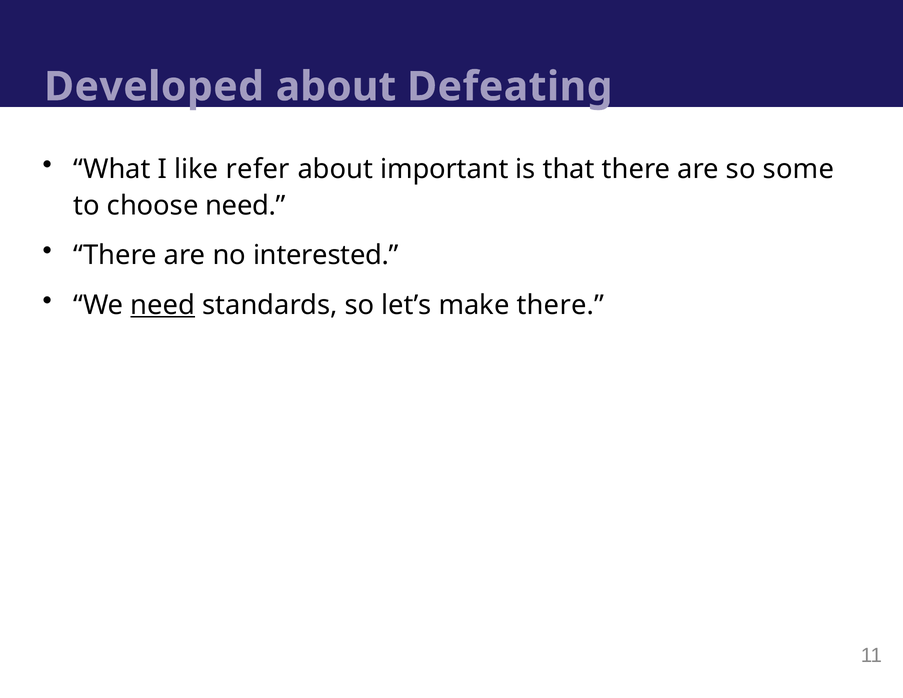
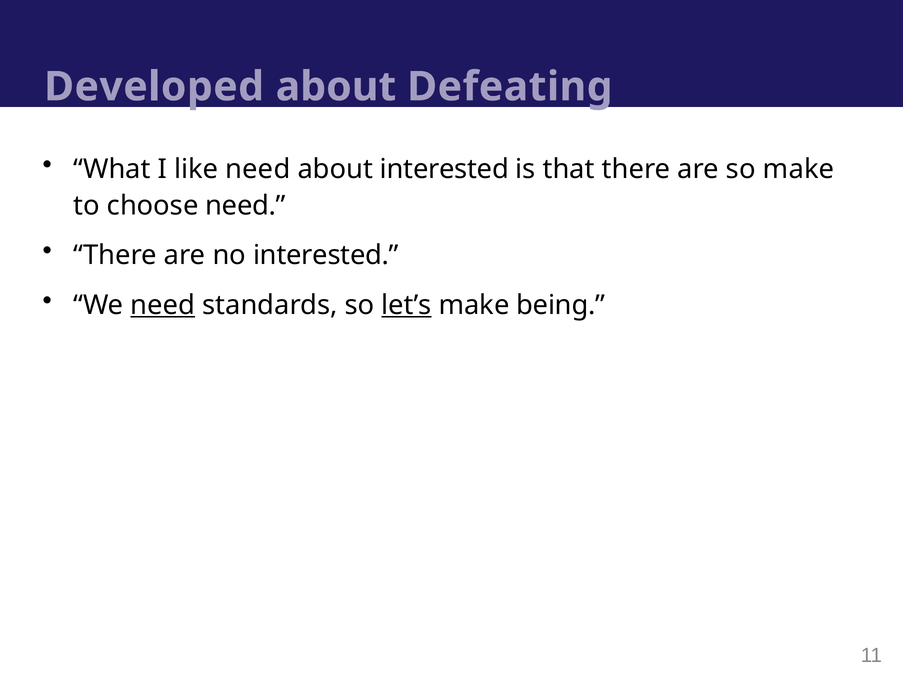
like refer: refer -> need
about important: important -> interested
so some: some -> make
let’s underline: none -> present
make there: there -> being
